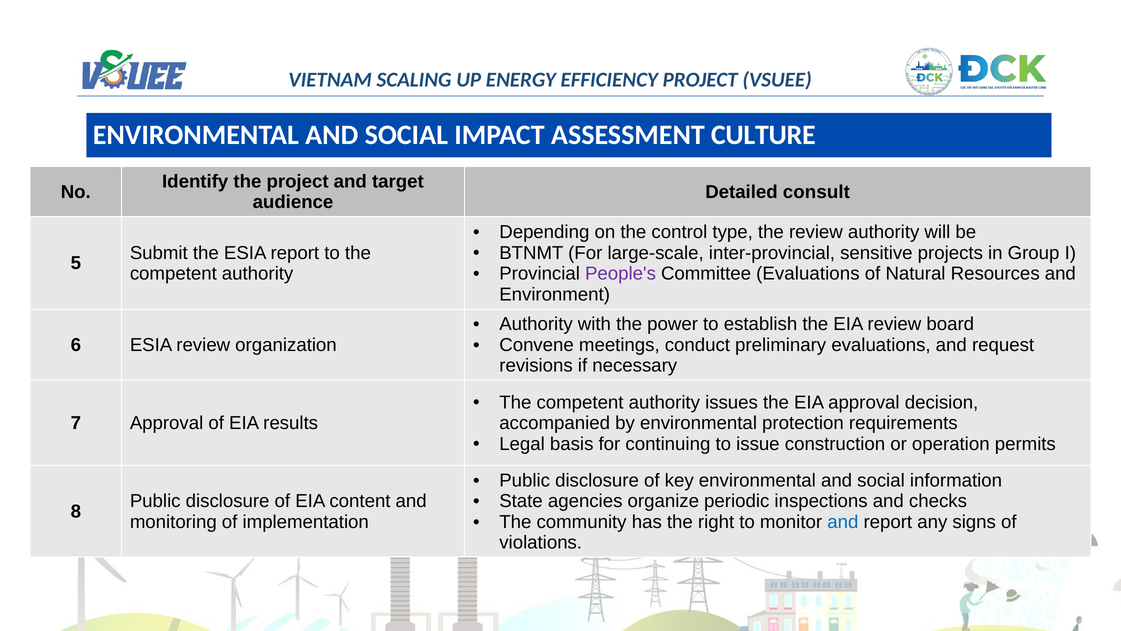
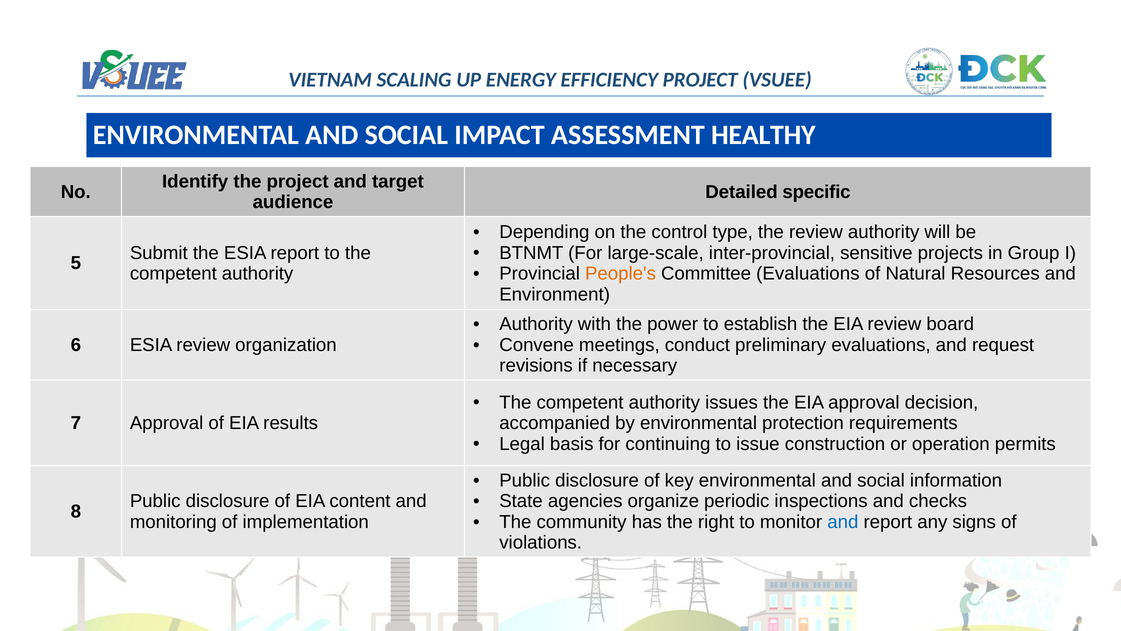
CULTURE: CULTURE -> HEALTHY
consult: consult -> specific
People's colour: purple -> orange
